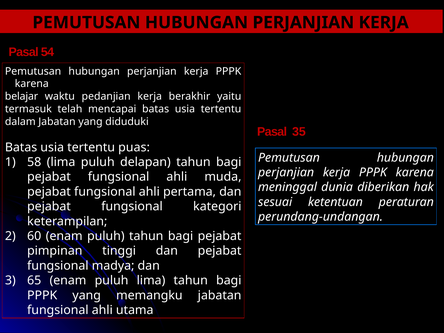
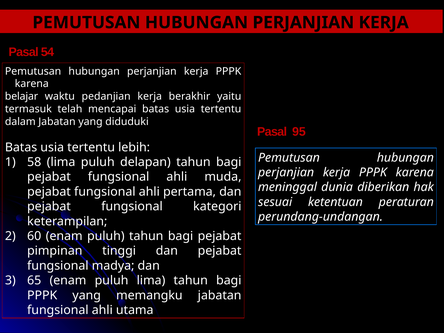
35: 35 -> 95
puas: puas -> lebih
